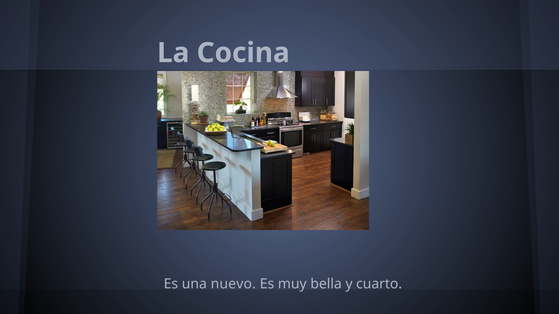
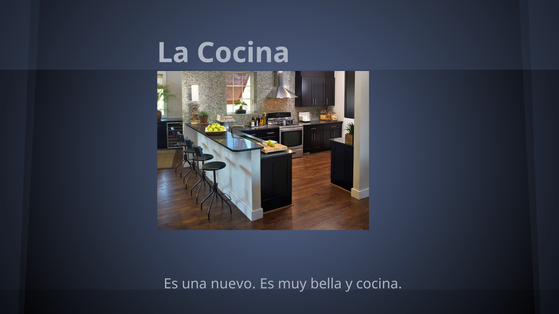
y cuarto: cuarto -> cocina
